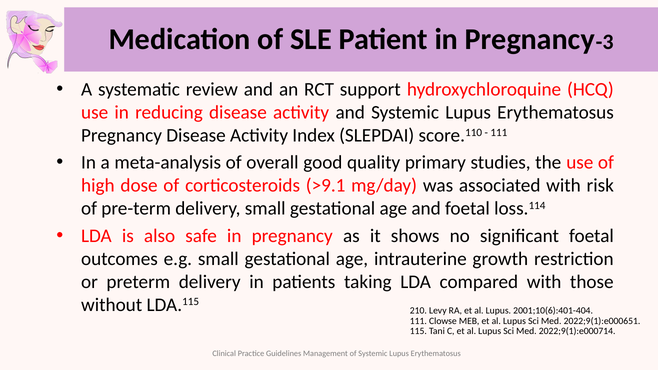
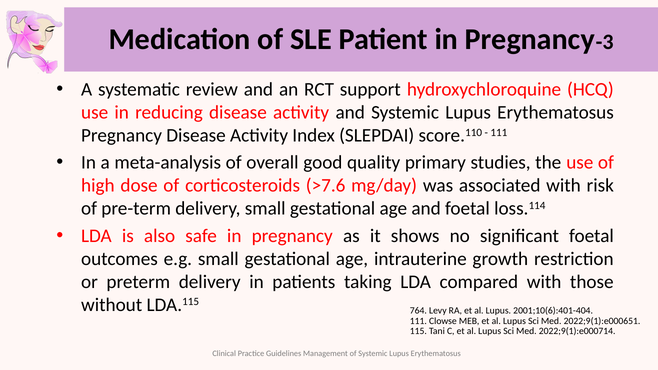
>9.1: >9.1 -> >7.6
210: 210 -> 764
